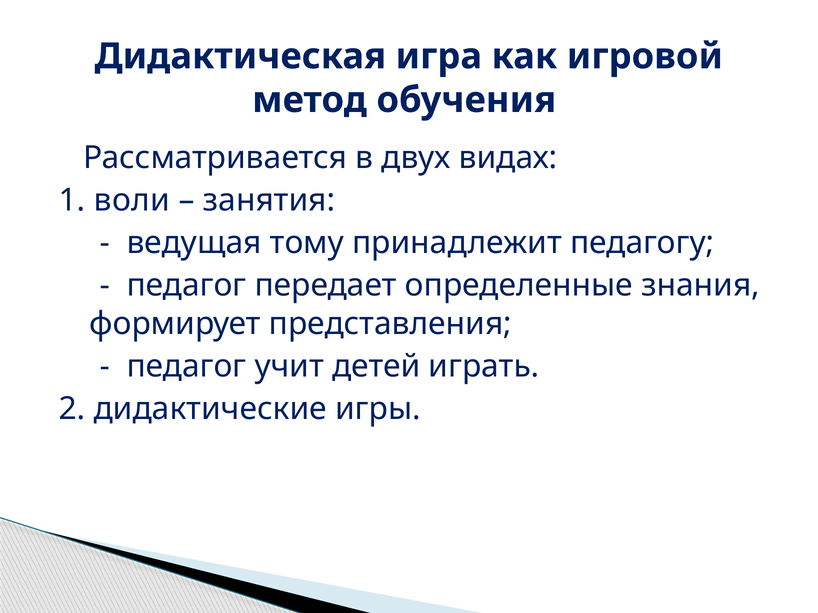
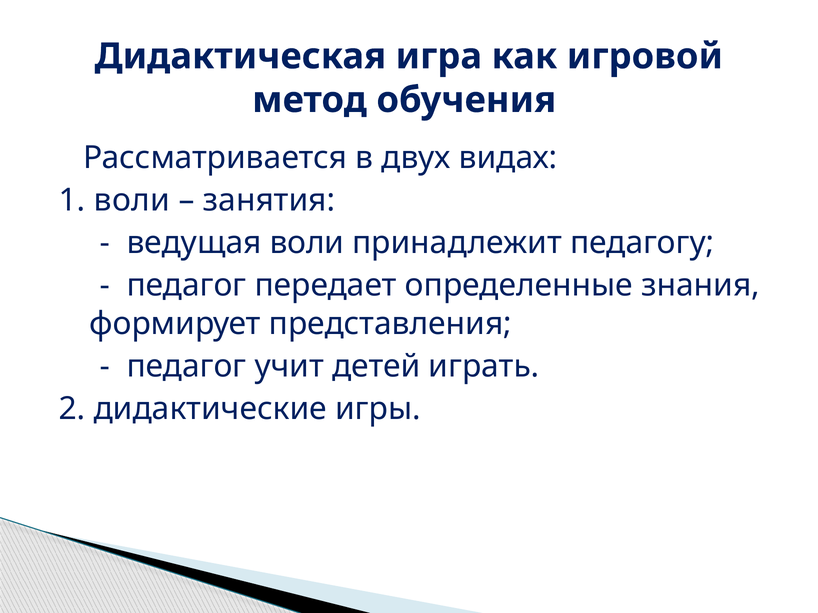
ведущая тому: тому -> воли
